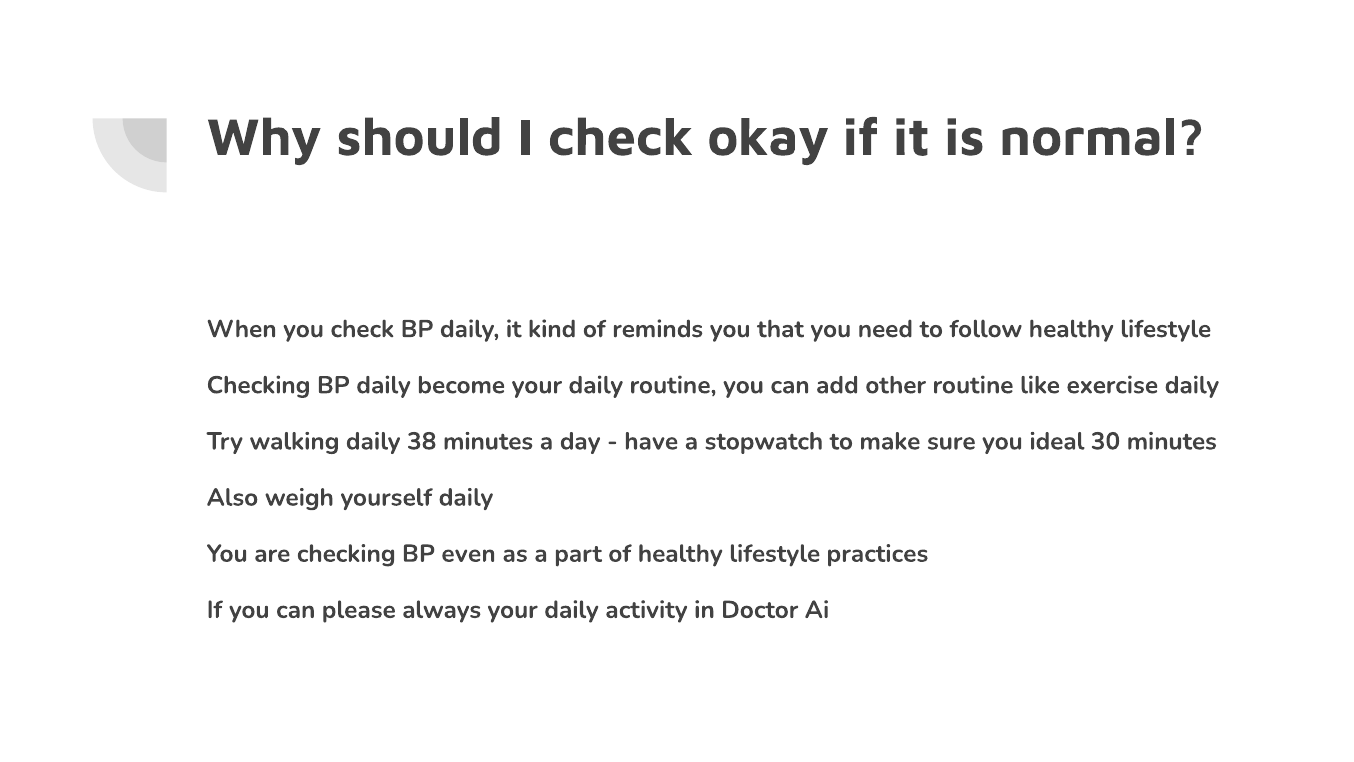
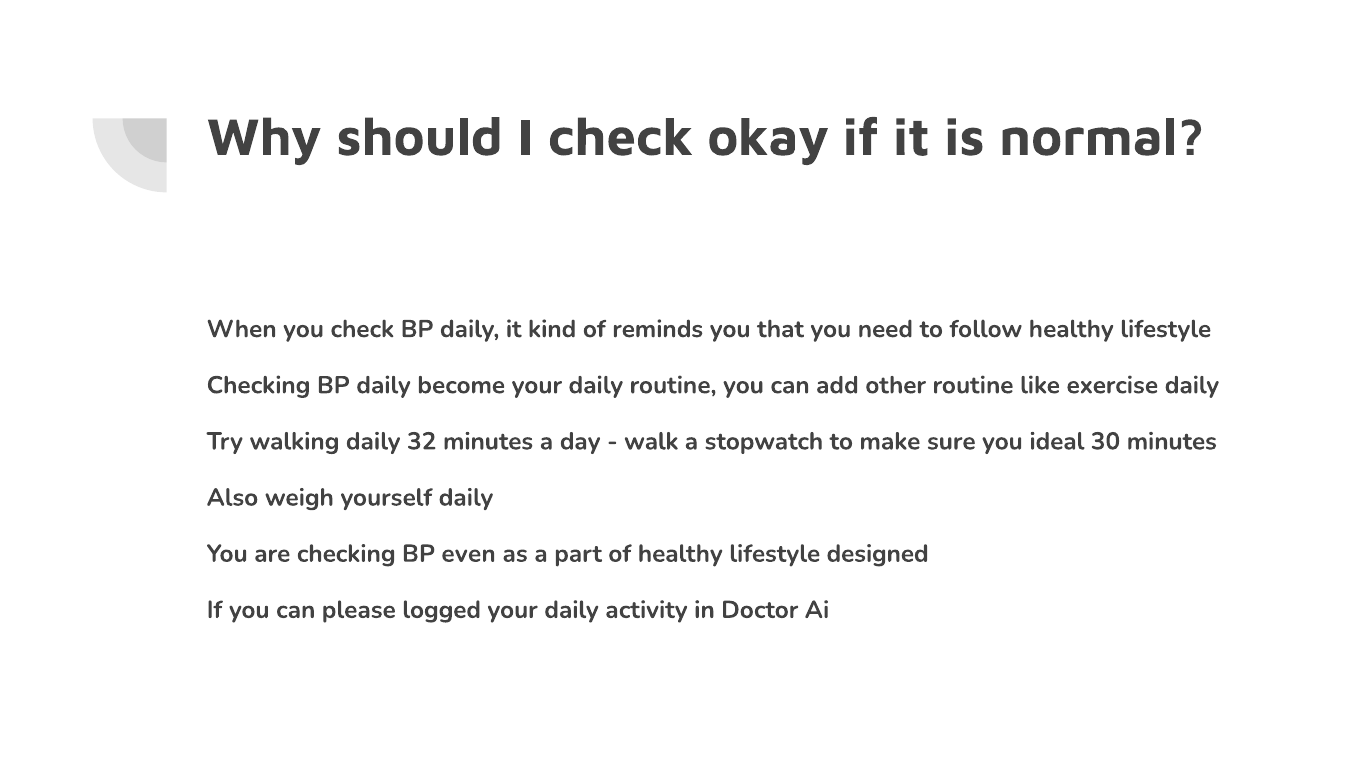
38: 38 -> 32
have: have -> walk
practices: practices -> designed
always: always -> logged
